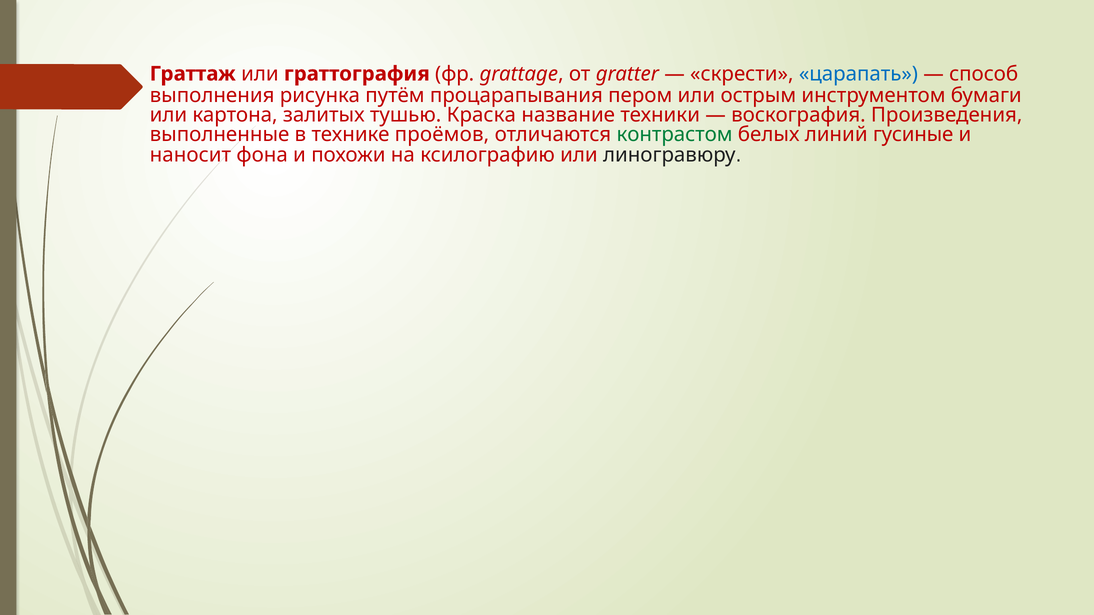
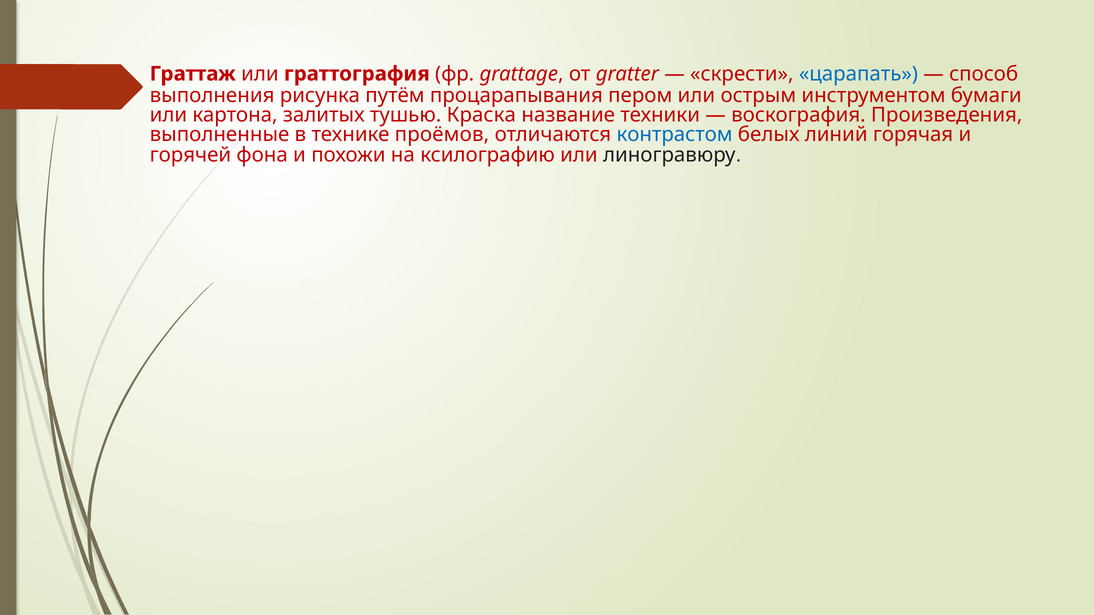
контрастом colour: green -> blue
гусиные: гусиные -> горячая
наносит: наносит -> горячей
